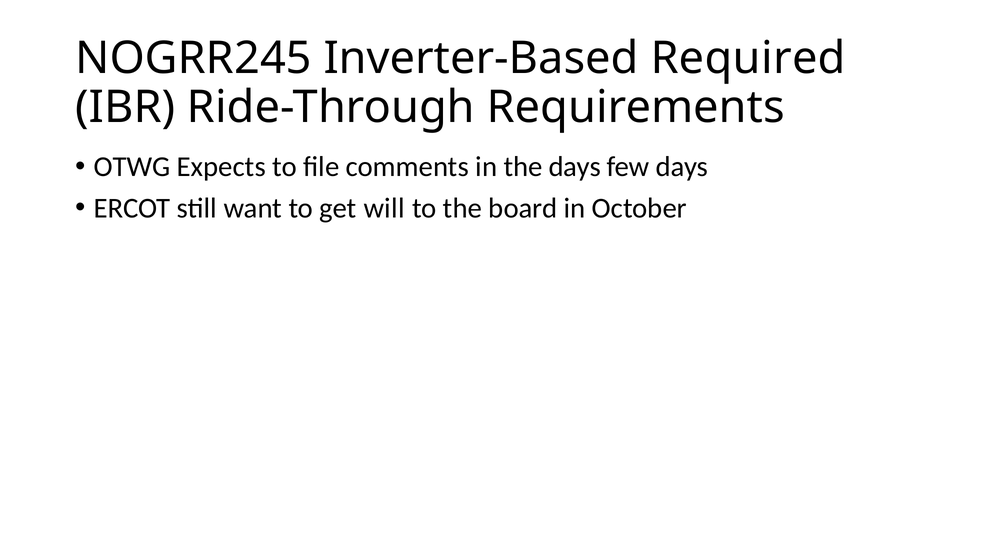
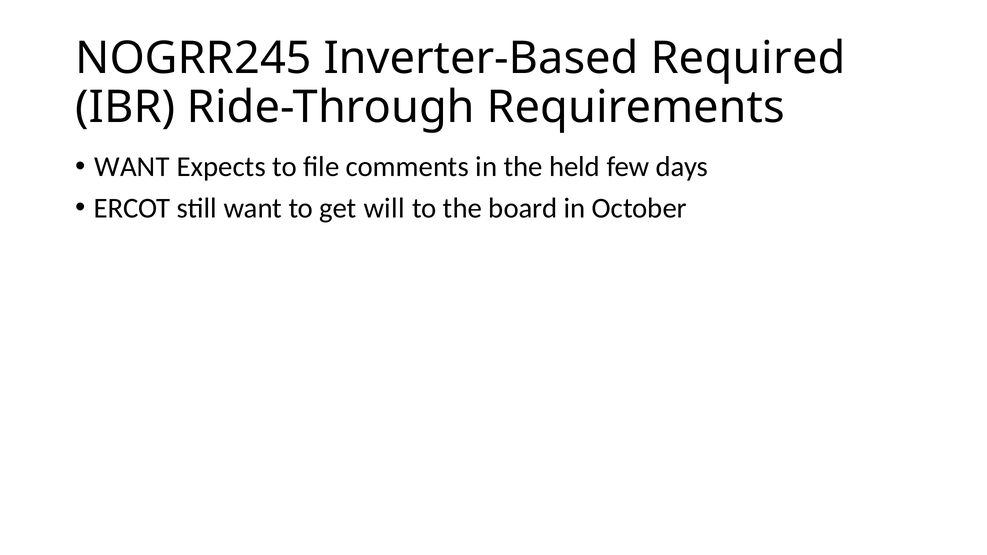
OTWG at (132, 167): OTWG -> WANT
the days: days -> held
